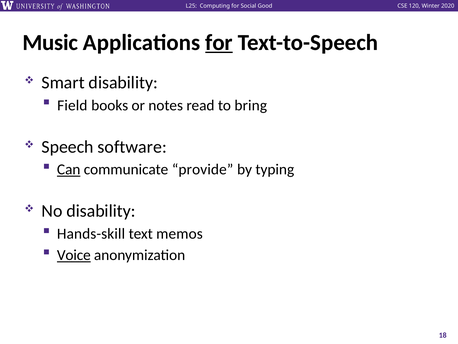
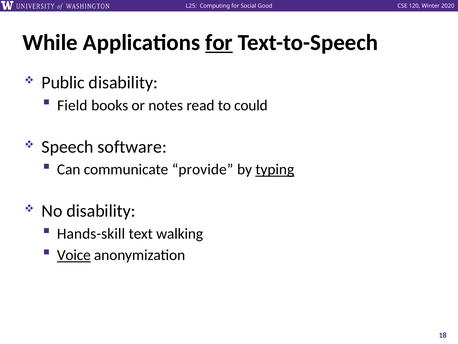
Music: Music -> While
Smart: Smart -> Public
bring: bring -> could
Can underline: present -> none
typing underline: none -> present
memos: memos -> walking
